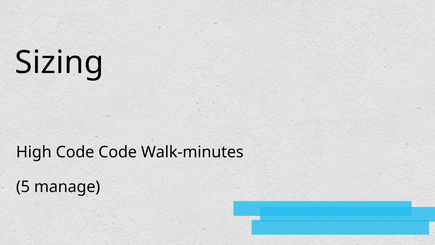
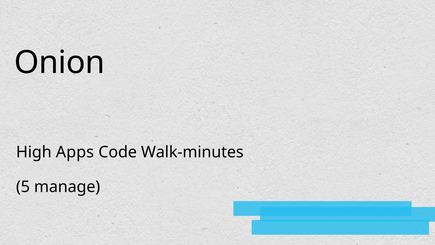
Sizing: Sizing -> Onion
High Code: Code -> Apps
